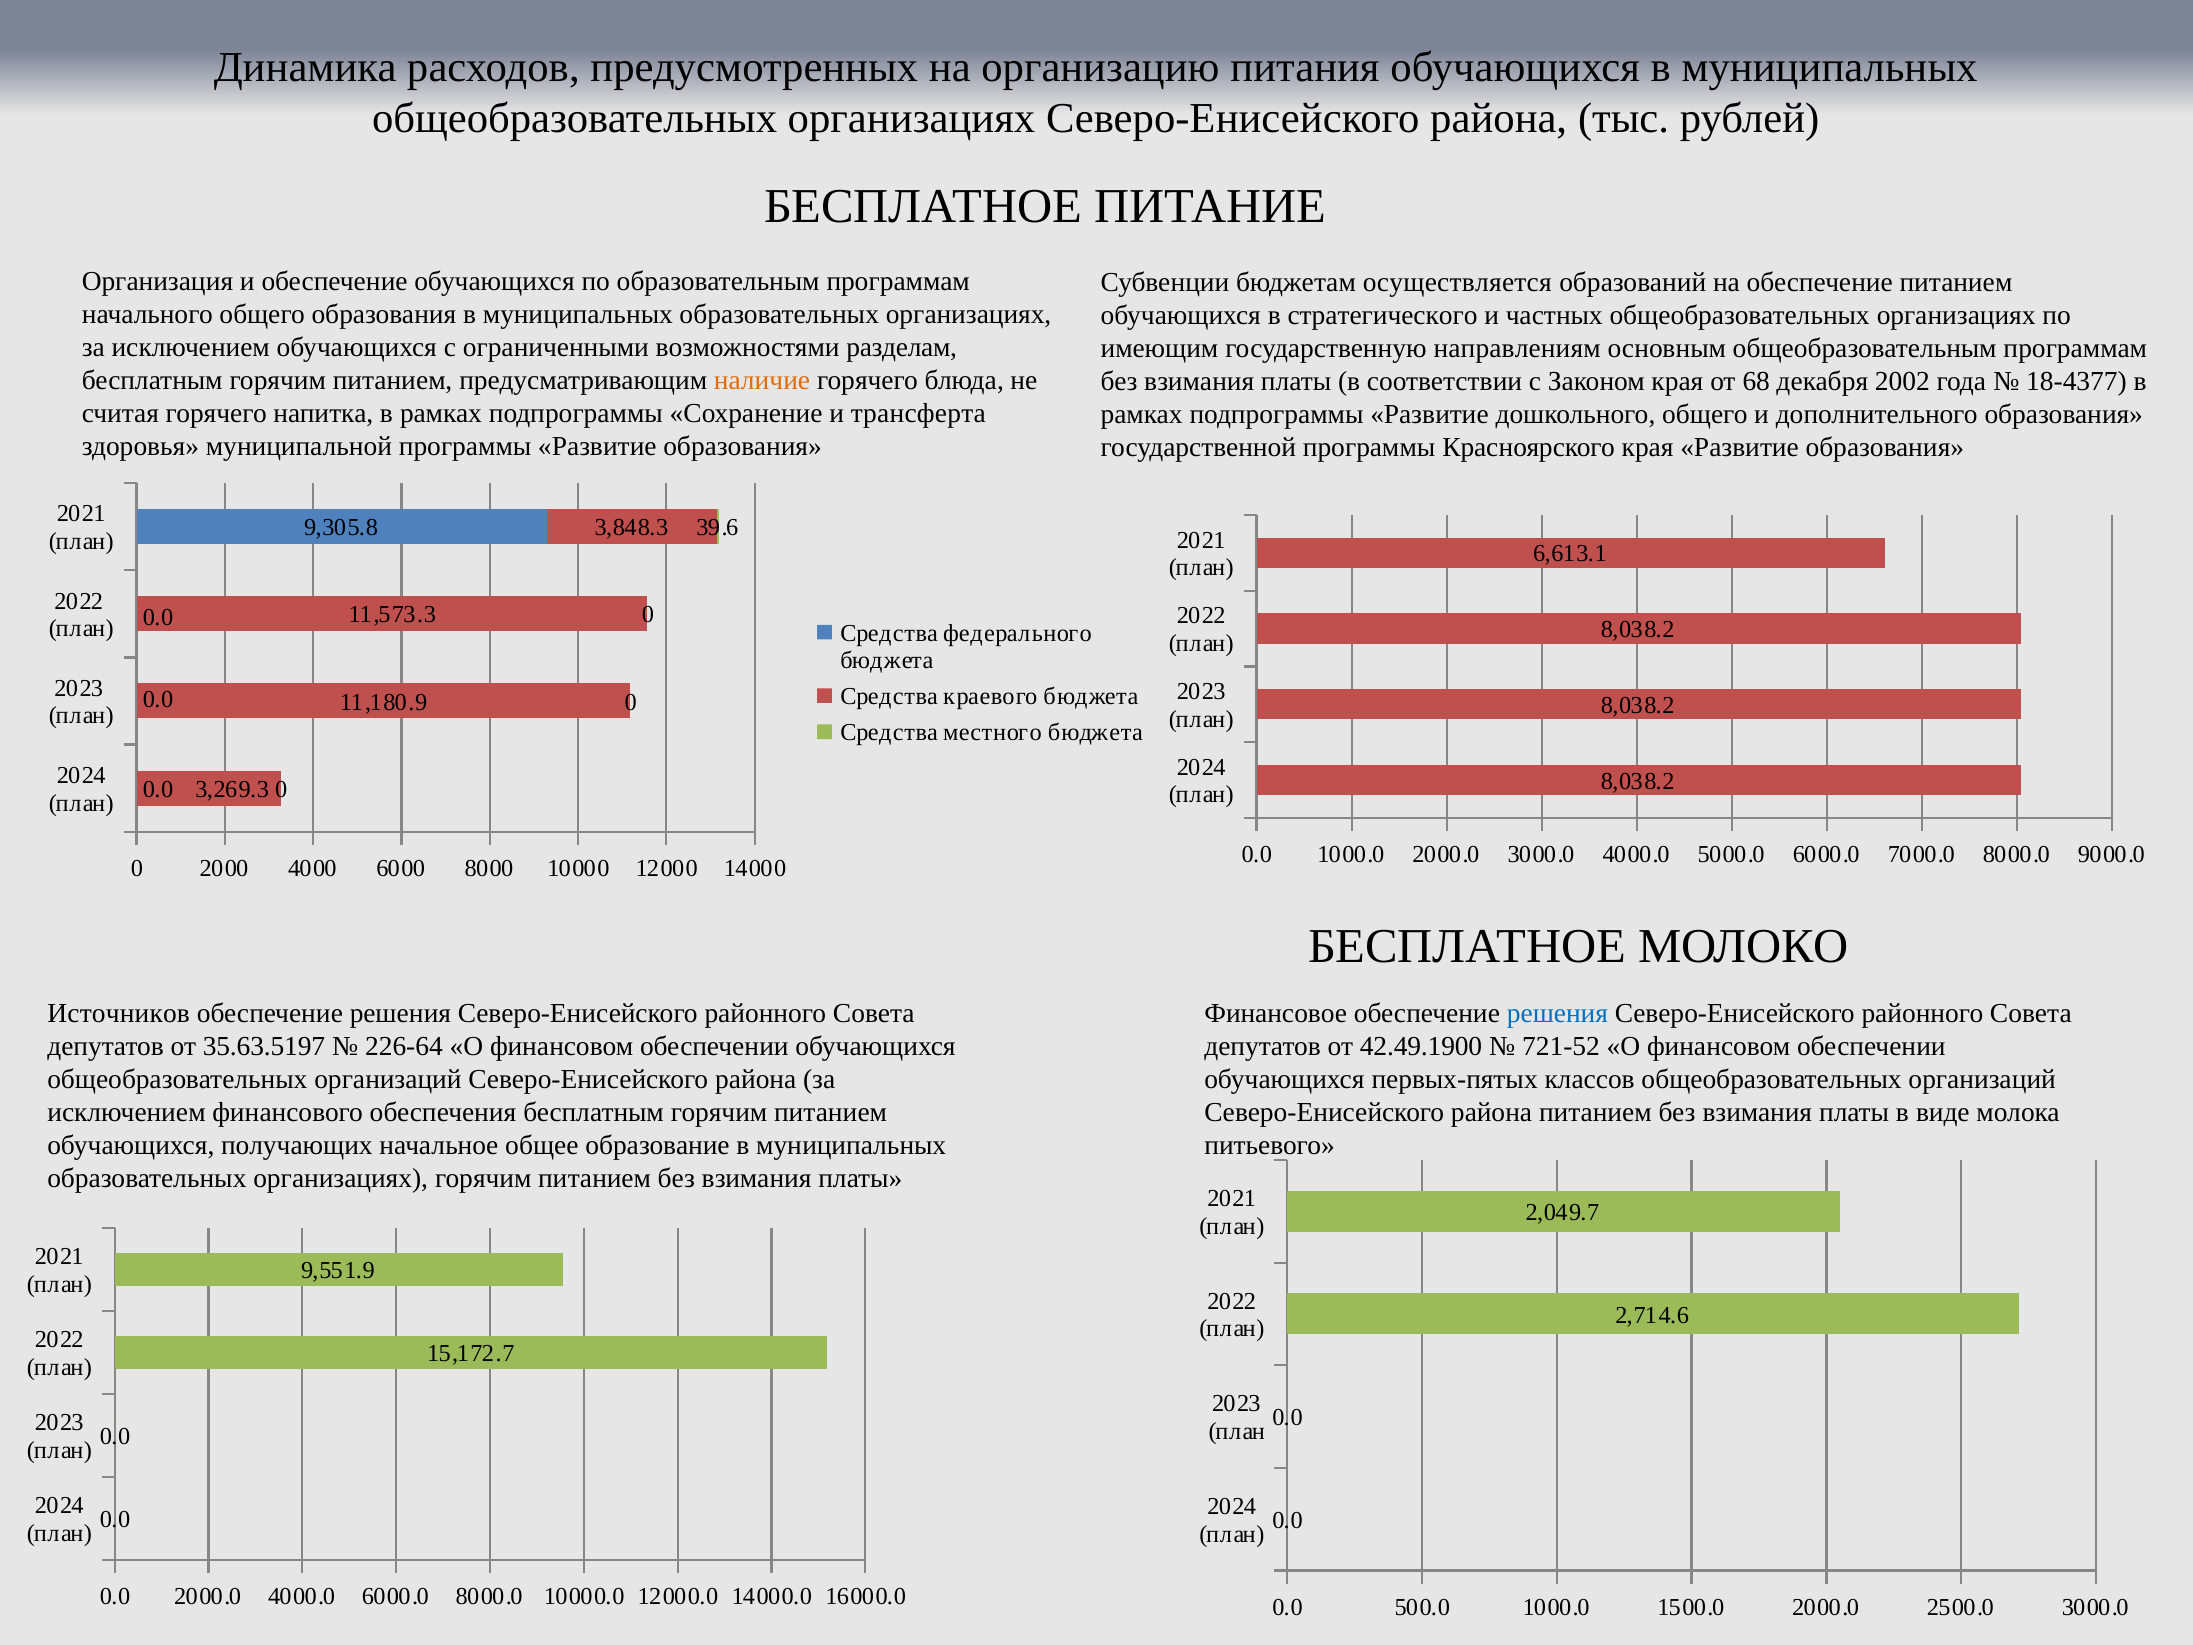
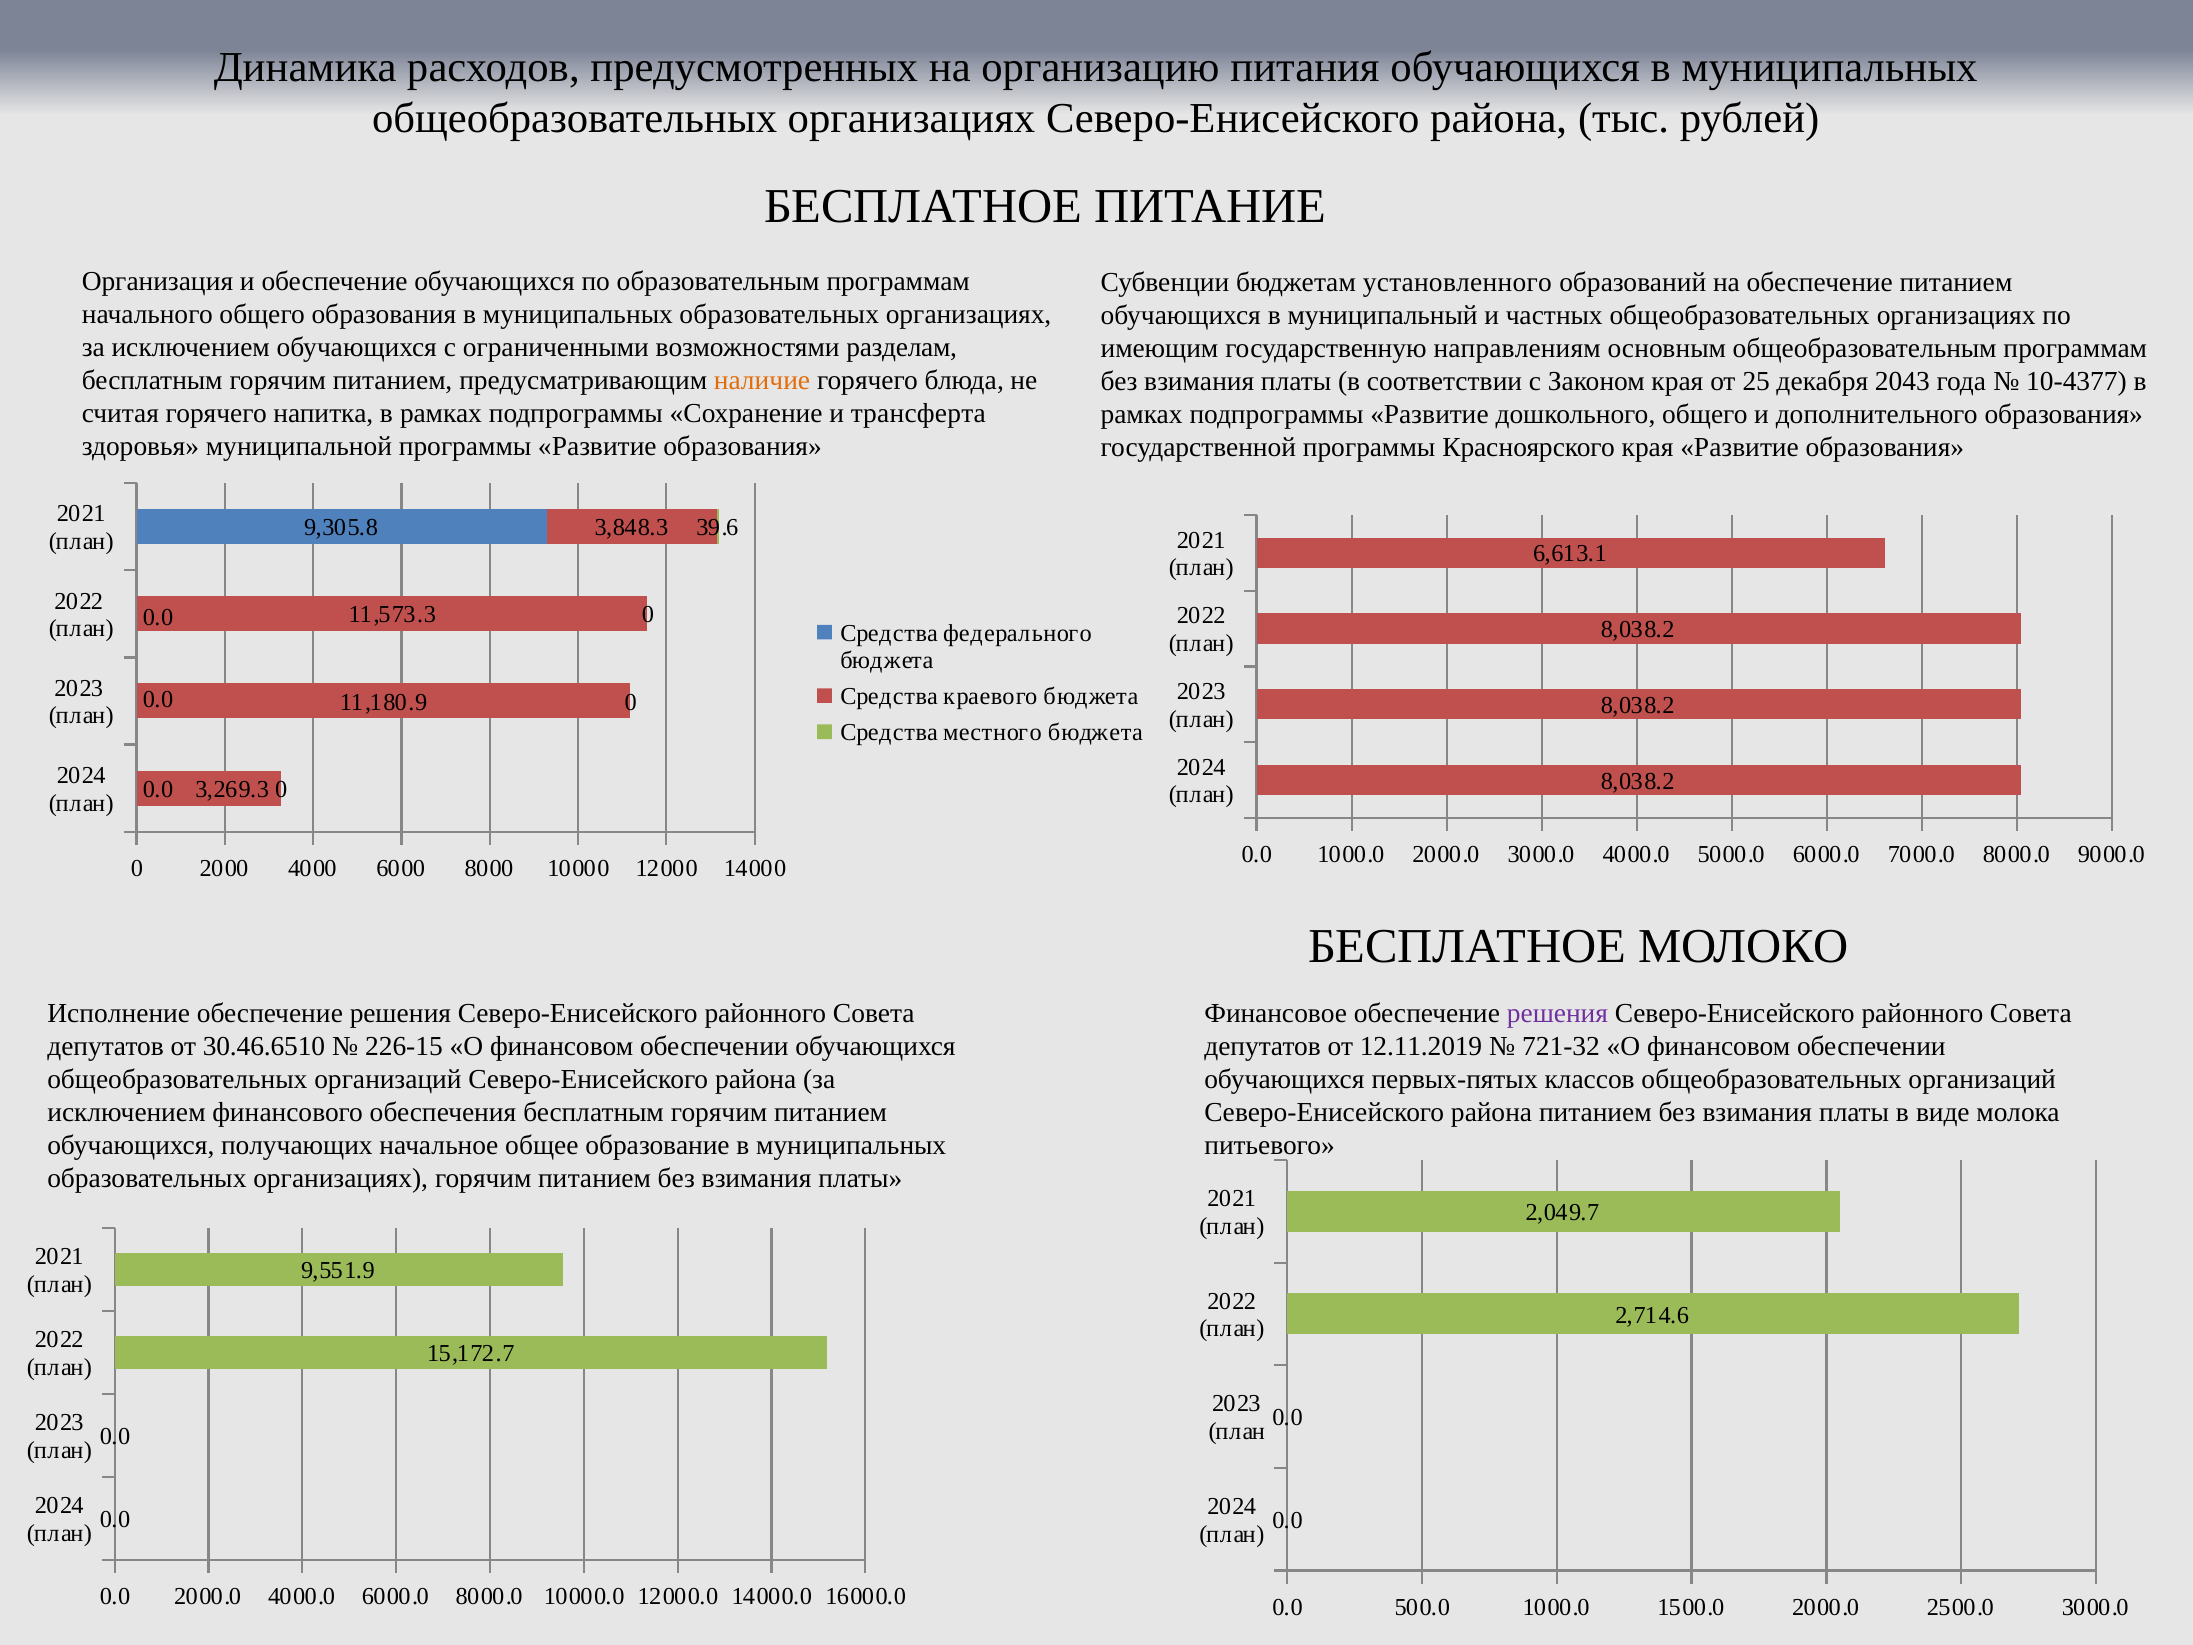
осуществляется: осуществляется -> установленного
стратегического: стратегического -> муниципальный
68: 68 -> 25
2002: 2002 -> 2043
18-4377: 18-4377 -> 10-4377
Источников: Источников -> Исполнение
решения at (1557, 1013) colour: blue -> purple
35.63.5197: 35.63.5197 -> 30.46.6510
226-64: 226-64 -> 226-15
42.49.1900: 42.49.1900 -> 12.11.2019
721-52: 721-52 -> 721-32
